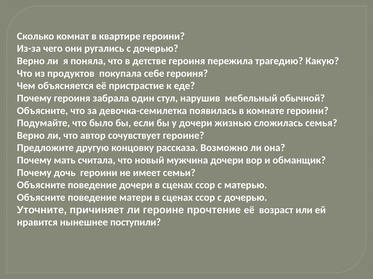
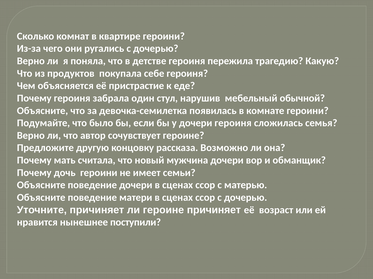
дочери жизнью: жизнью -> героиня
героине прочтение: прочтение -> причиняет
